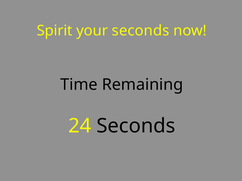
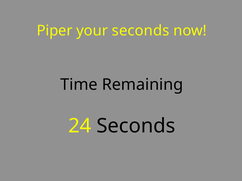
Spirit: Spirit -> Piper
